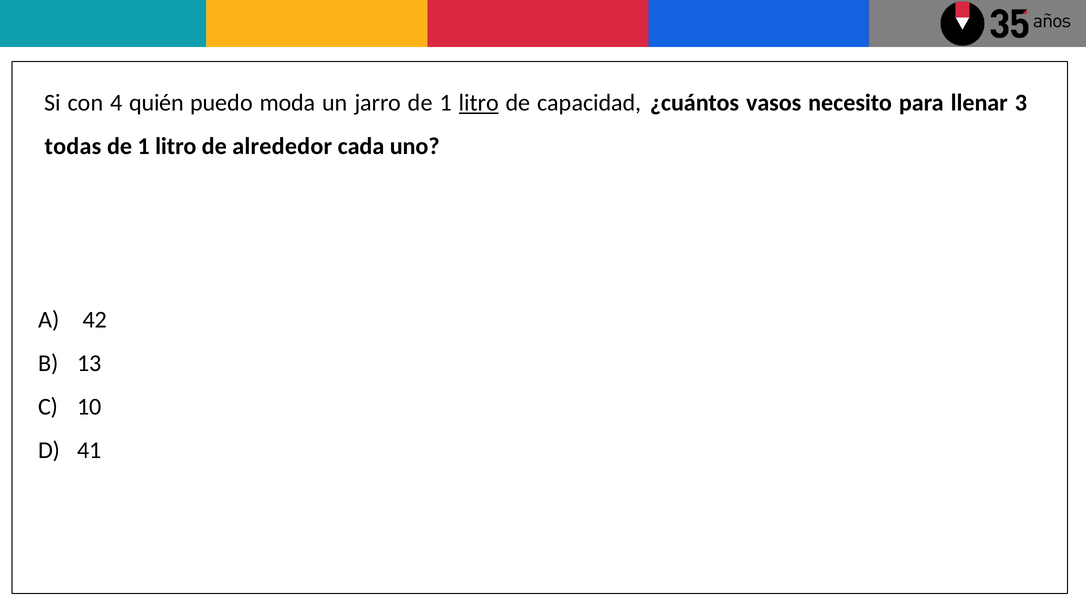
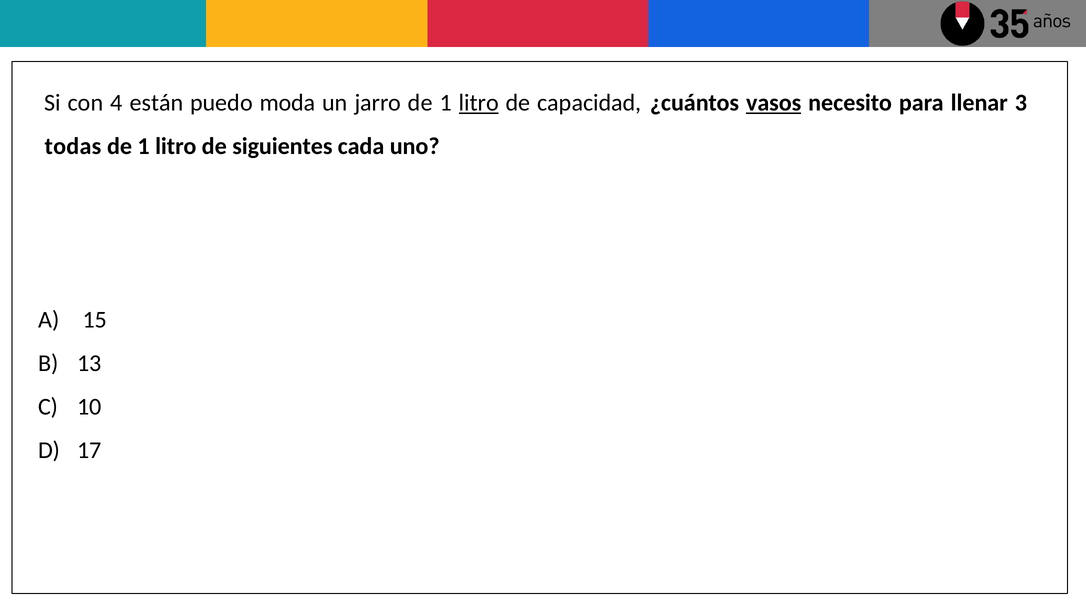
quién: quién -> están
vasos underline: none -> present
alrededor: alrededor -> siguientes
42: 42 -> 15
41: 41 -> 17
